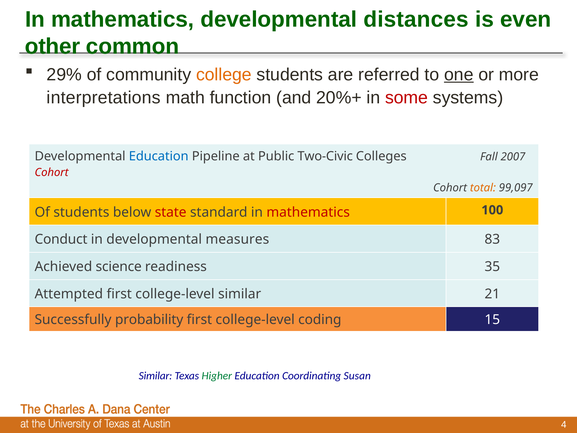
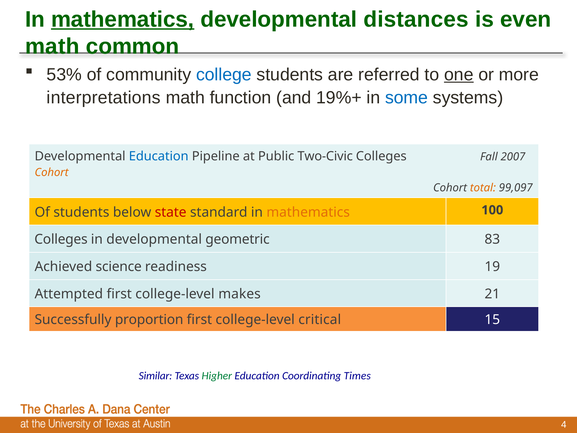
mathematics at (123, 19) underline: none -> present
other at (53, 46): other -> math
29%: 29% -> 53%
college colour: orange -> blue
20%+: 20%+ -> 19%+
some colour: red -> blue
Cohort at (52, 173) colour: red -> orange
mathematics at (308, 212) colour: red -> orange
Conduct at (61, 239): Conduct -> Colleges
measures: measures -> geometric
35: 35 -> 19
college-level similar: similar -> makes
probability: probability -> proportion
coding: coding -> critical
Susan: Susan -> Times
